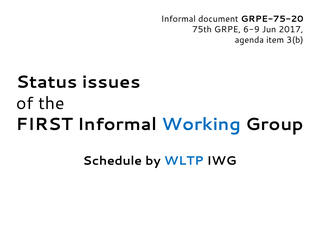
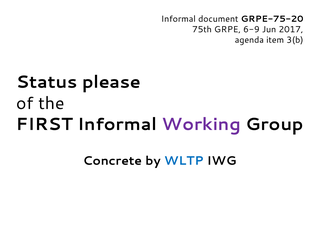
issues: issues -> please
Working colour: blue -> purple
Schedule: Schedule -> Concrete
